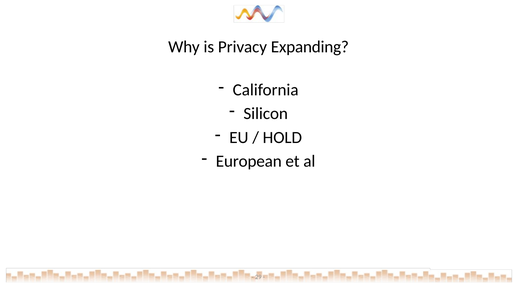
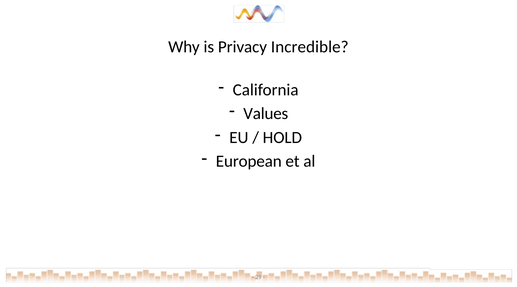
Expanding: Expanding -> Incredible
Silicon: Silicon -> Values
